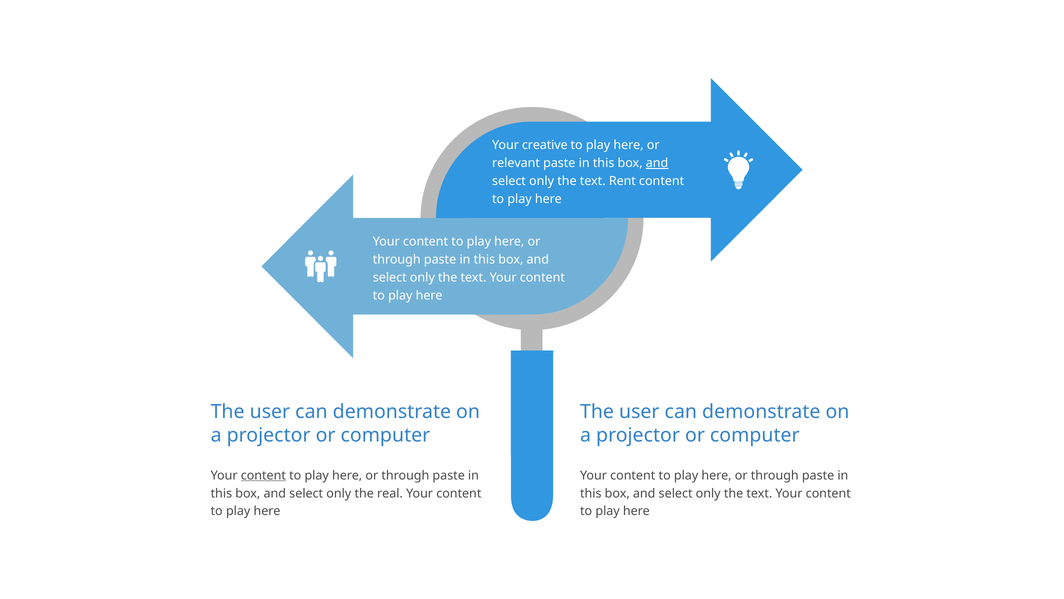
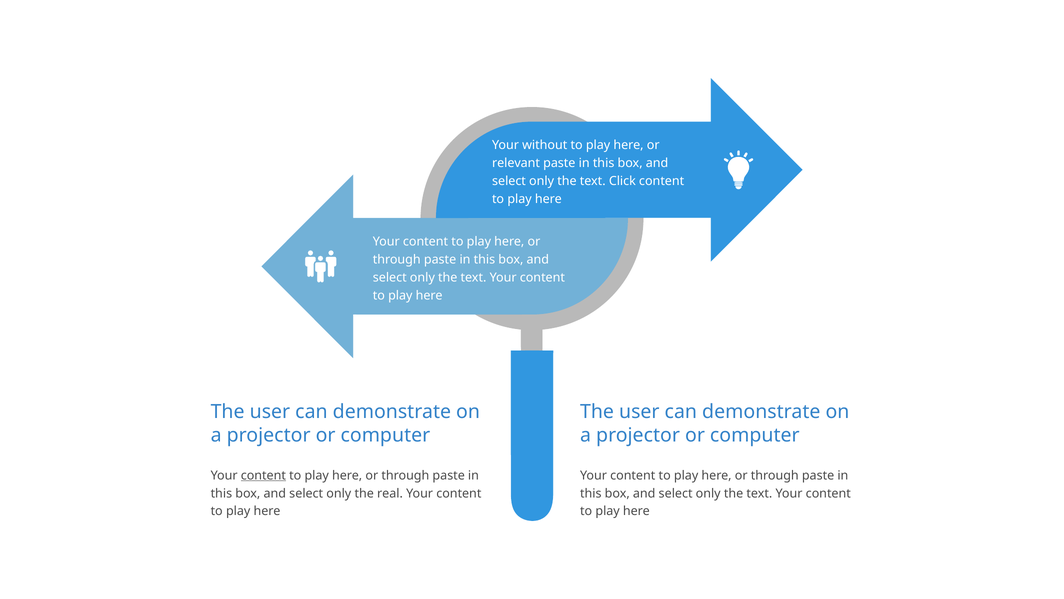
creative: creative -> without
and at (657, 163) underline: present -> none
Rent: Rent -> Click
